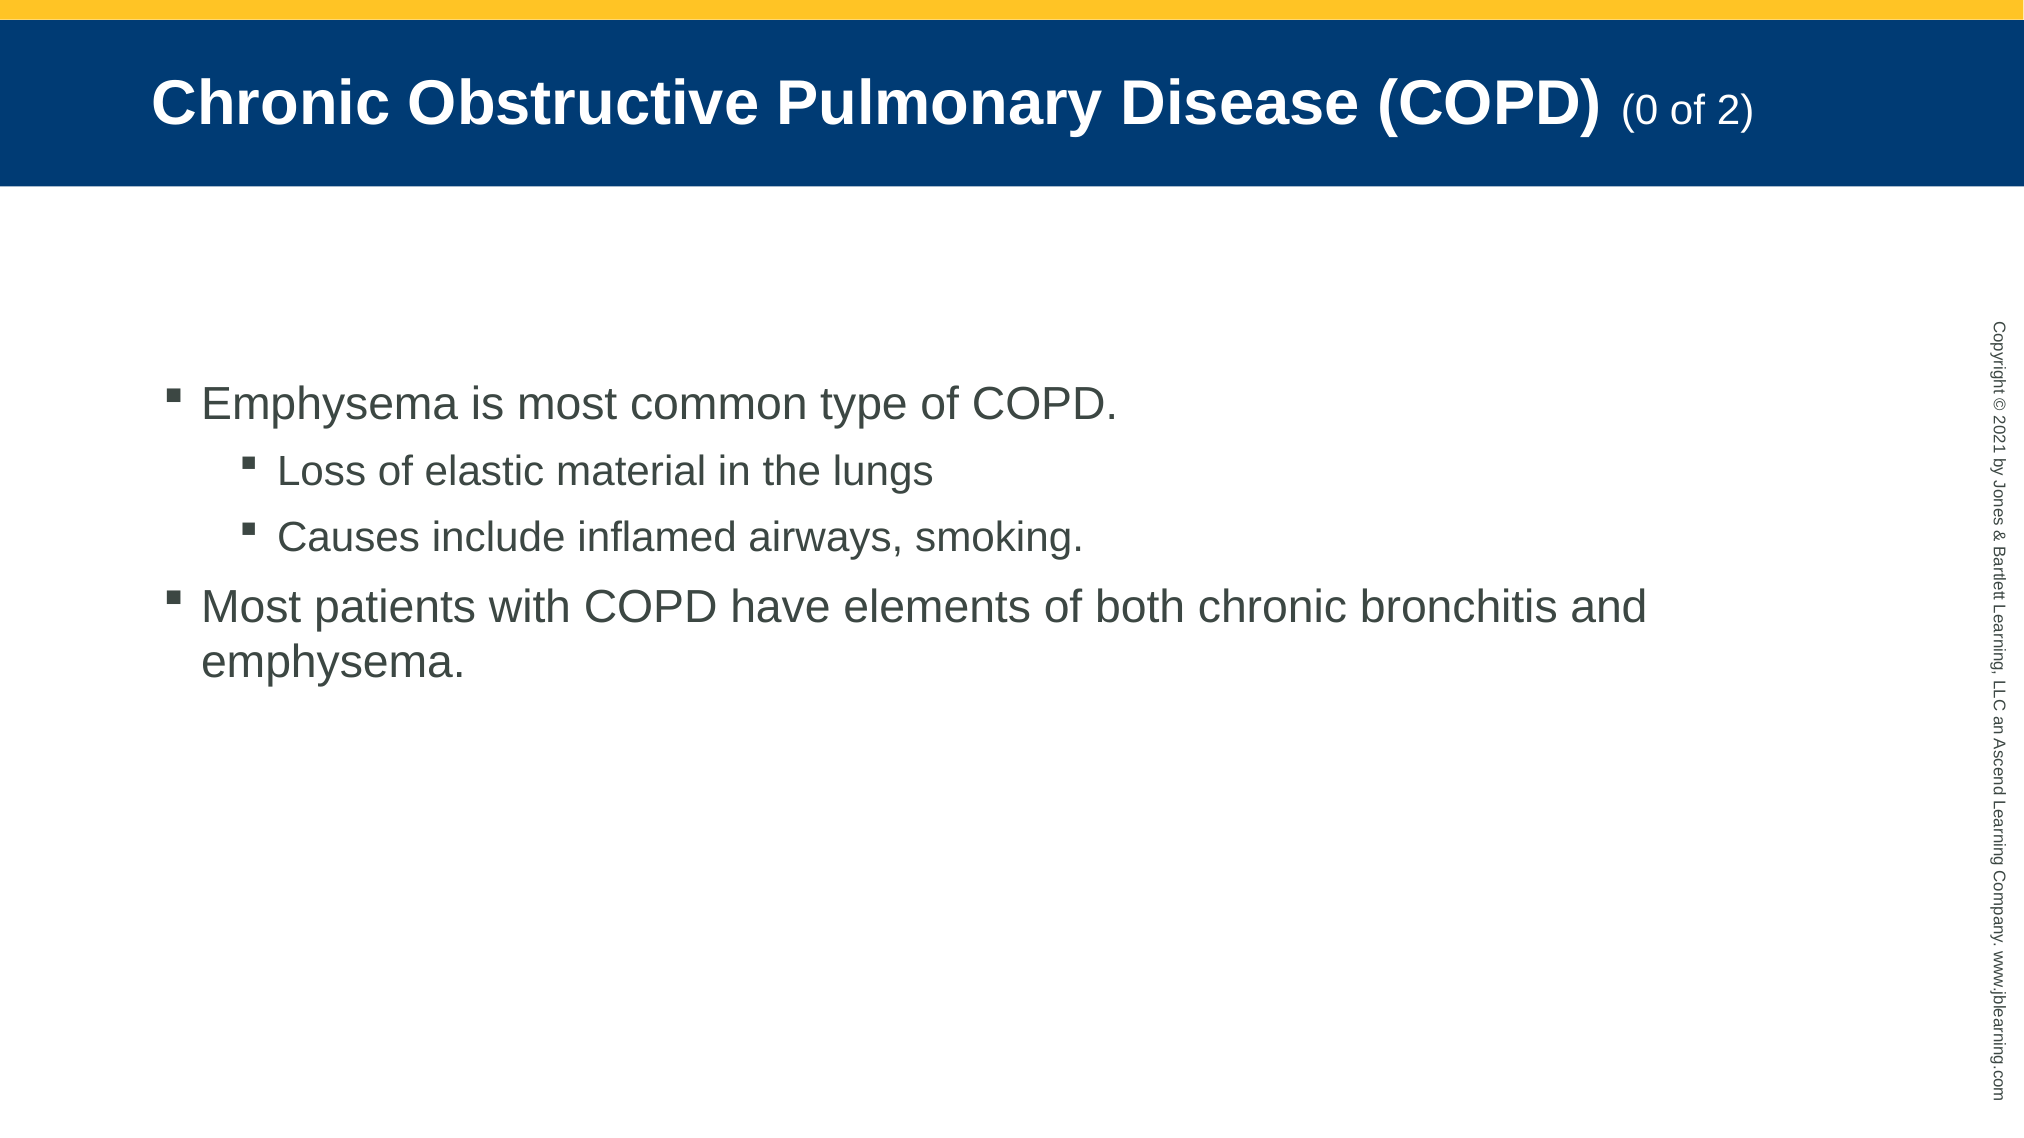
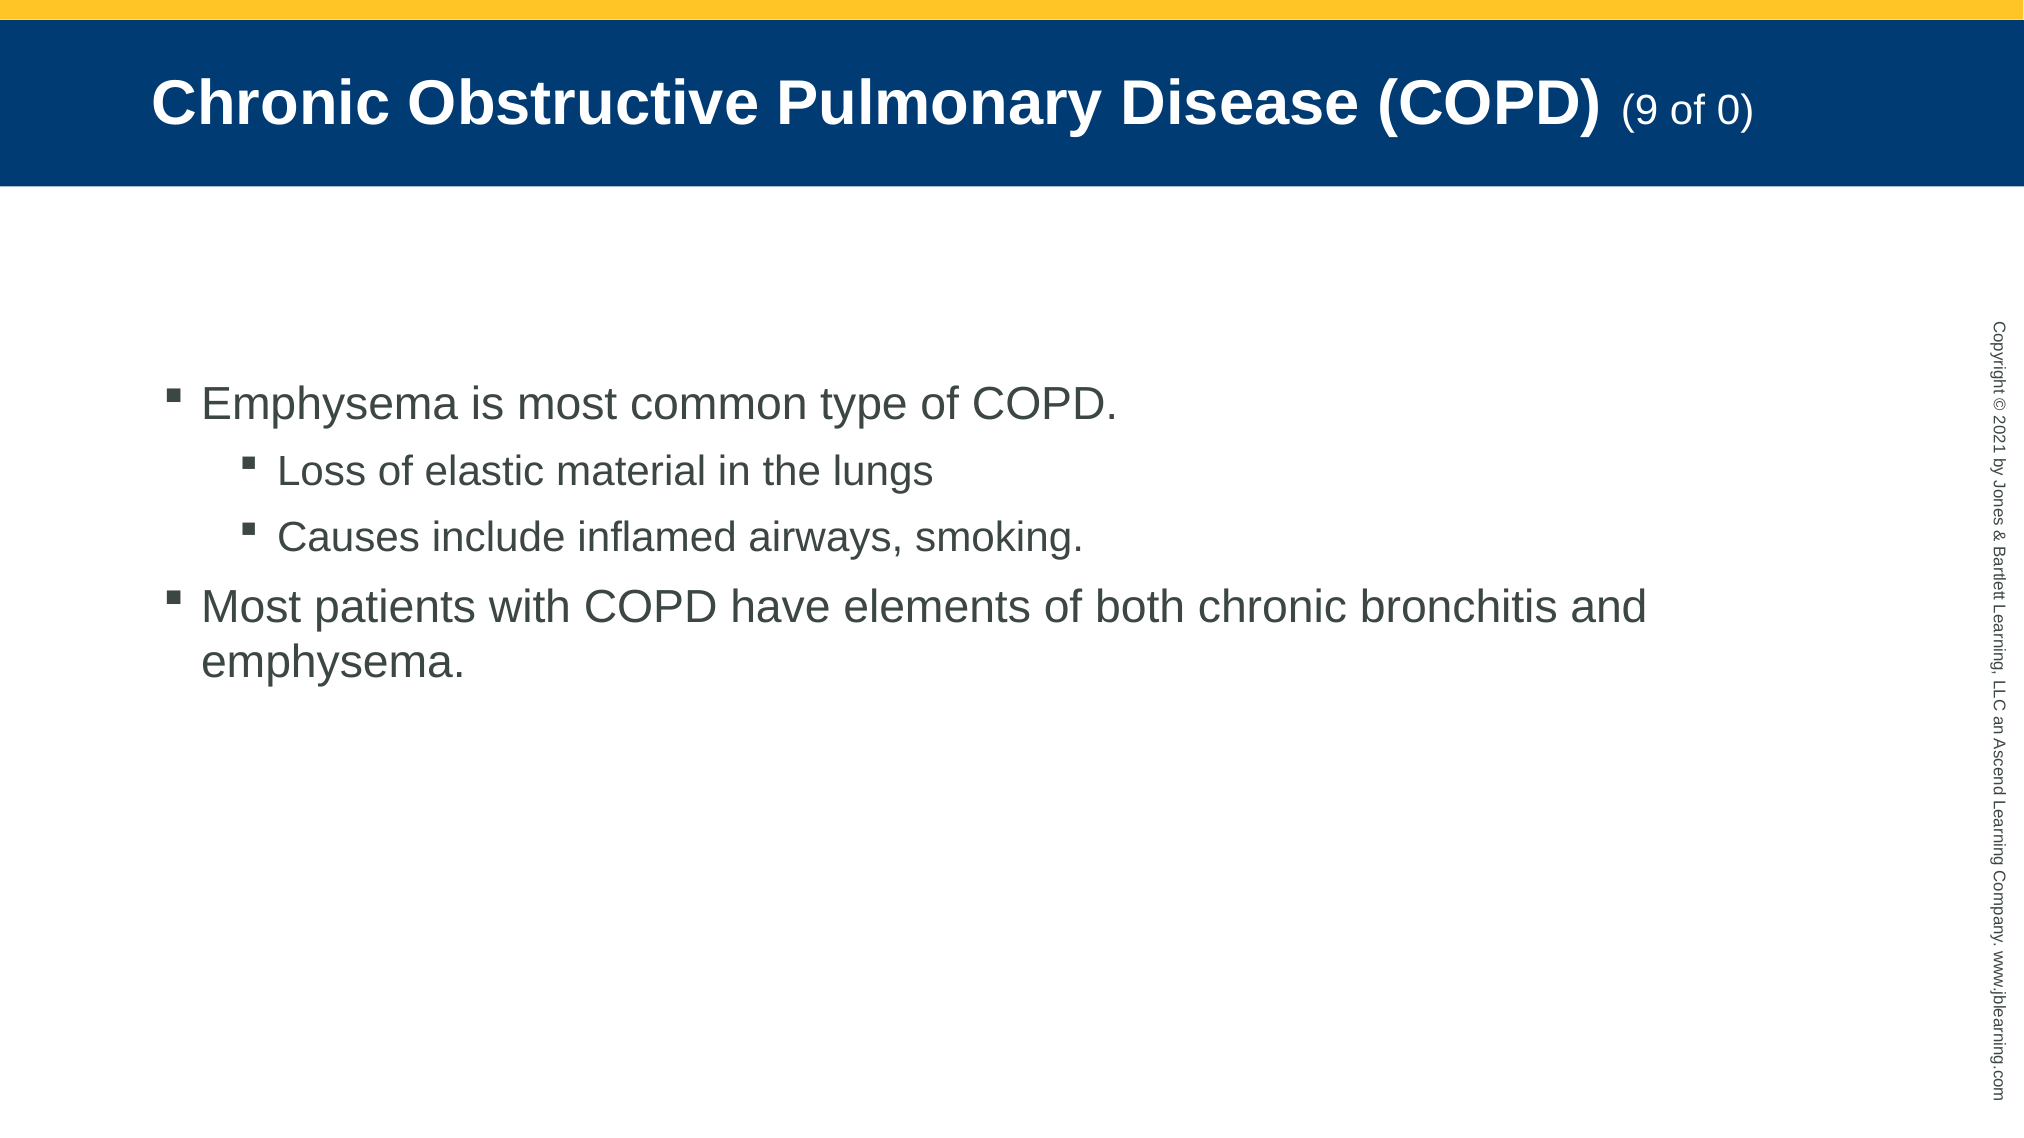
COPD 0: 0 -> 9
of 2: 2 -> 0
